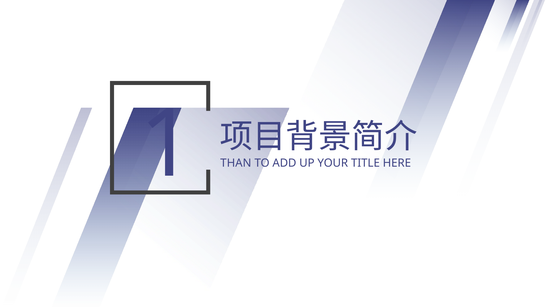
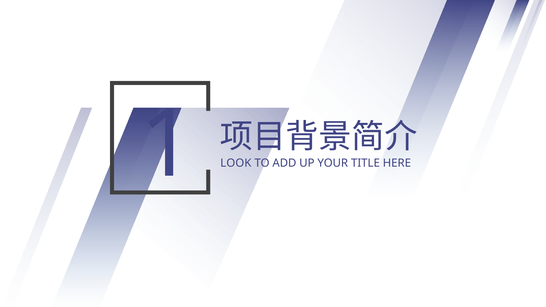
THAN: THAN -> LOOK
